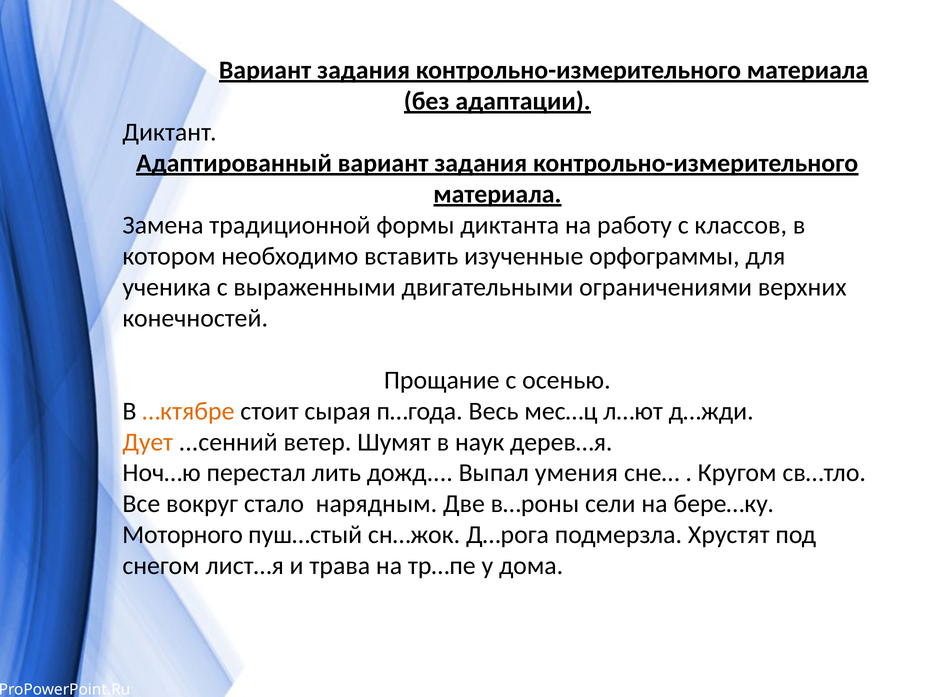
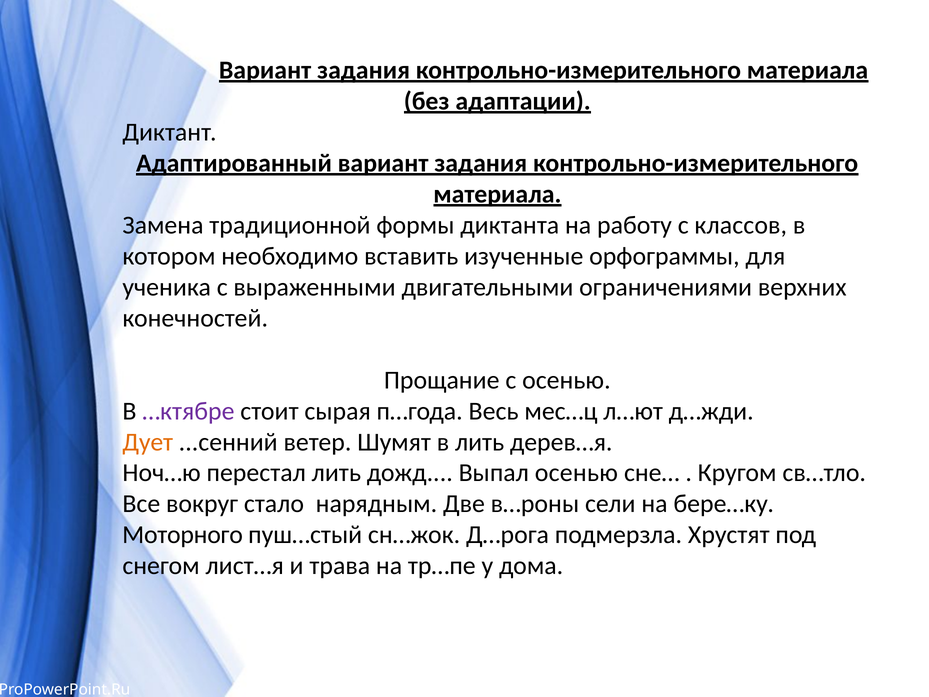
…ктябре colour: orange -> purple
в наук: наук -> лить
Выпал умения: умения -> осенью
